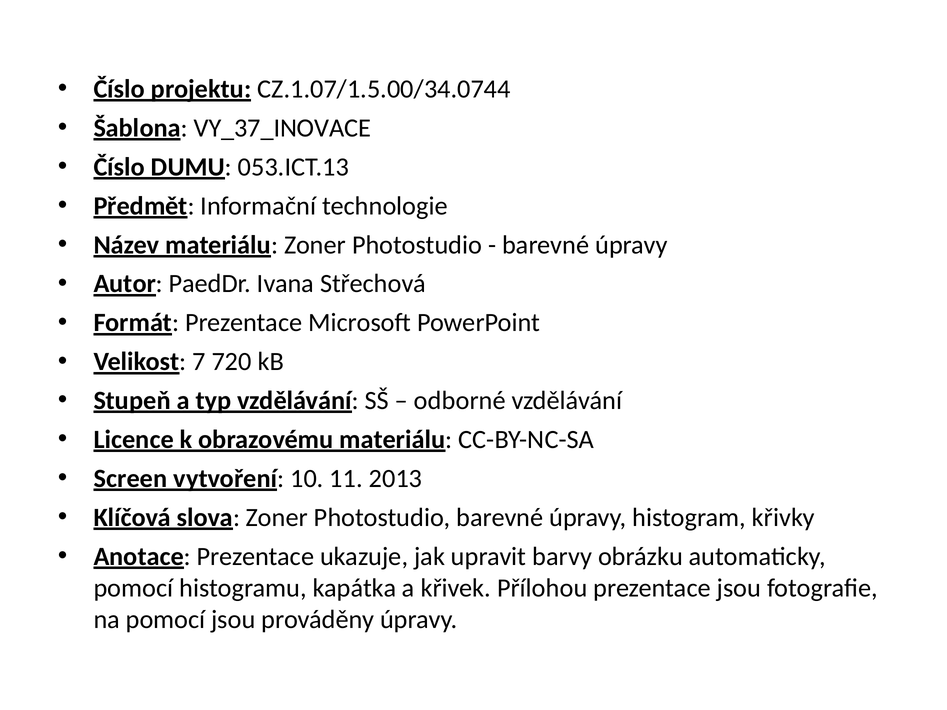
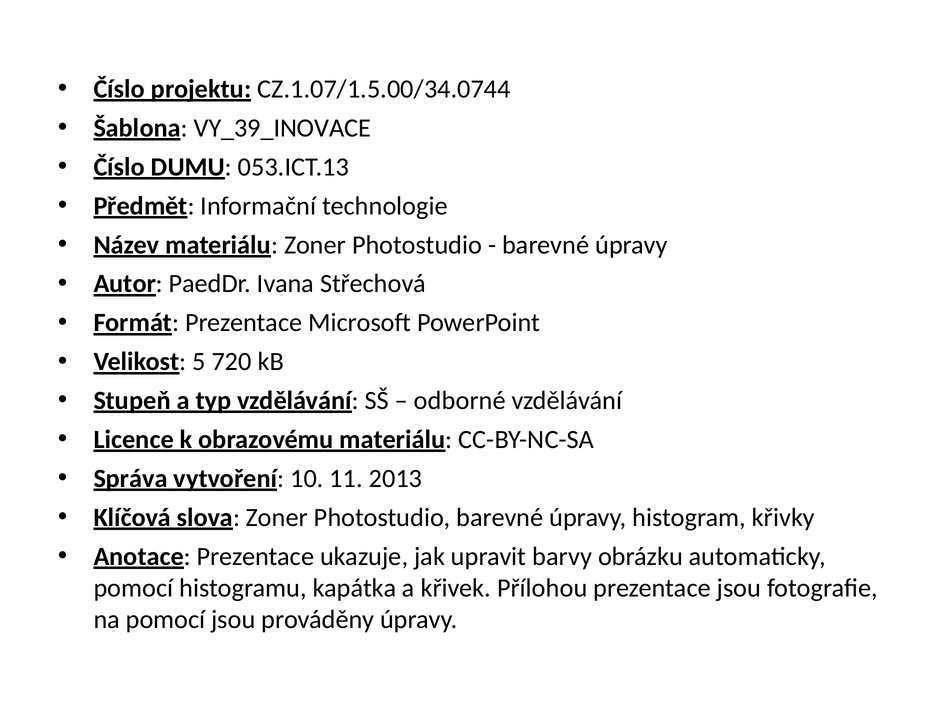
VY_37_INOVACE: VY_37_INOVACE -> VY_39_INOVACE
7: 7 -> 5
Screen: Screen -> Správa
